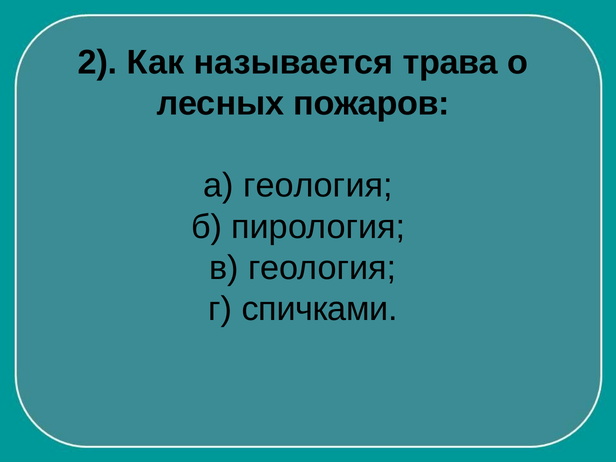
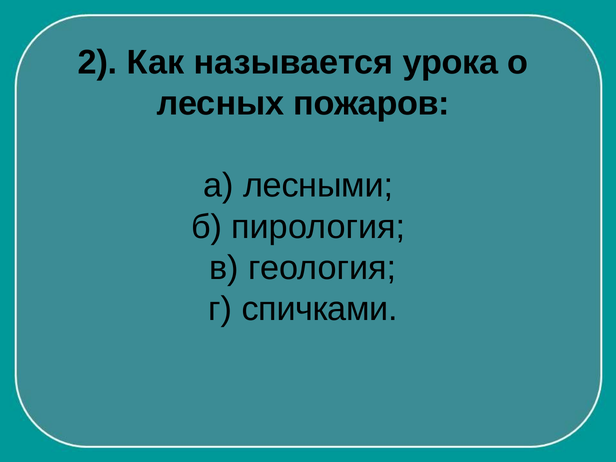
трава: трава -> урока
а геология: геология -> лесными
